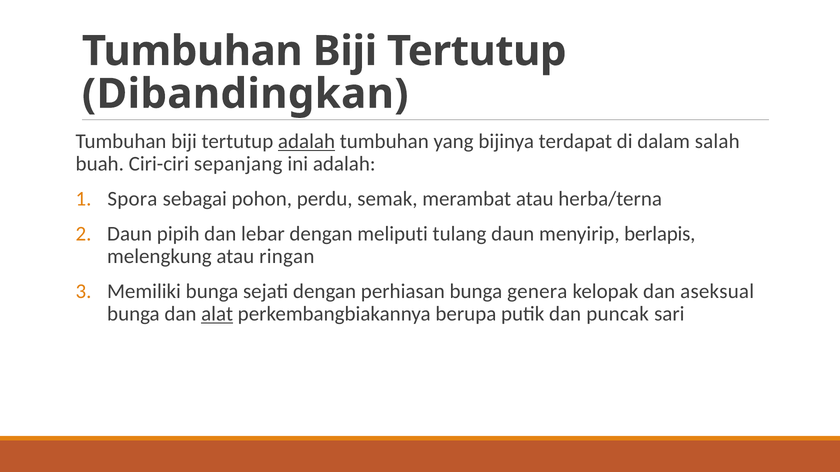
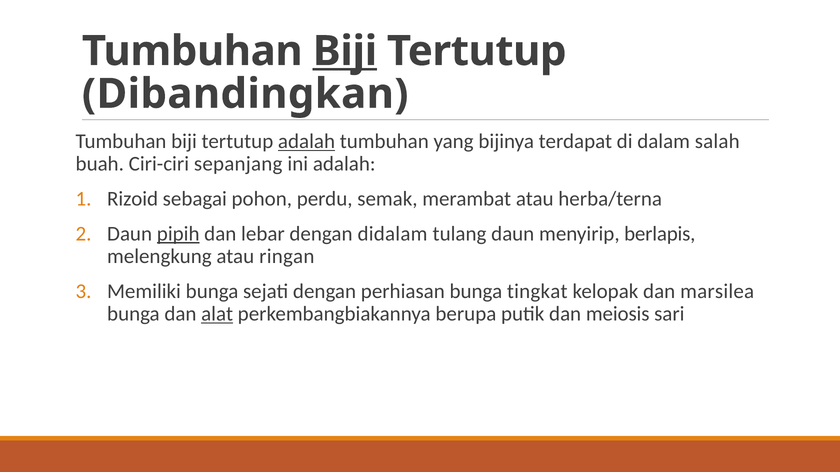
Biji at (345, 51) underline: none -> present
Spora: Spora -> Rizoid
pipih underline: none -> present
meliputi: meliputi -> didalam
genera: genera -> tingkat
aseksual: aseksual -> marsilea
puncak: puncak -> meiosis
